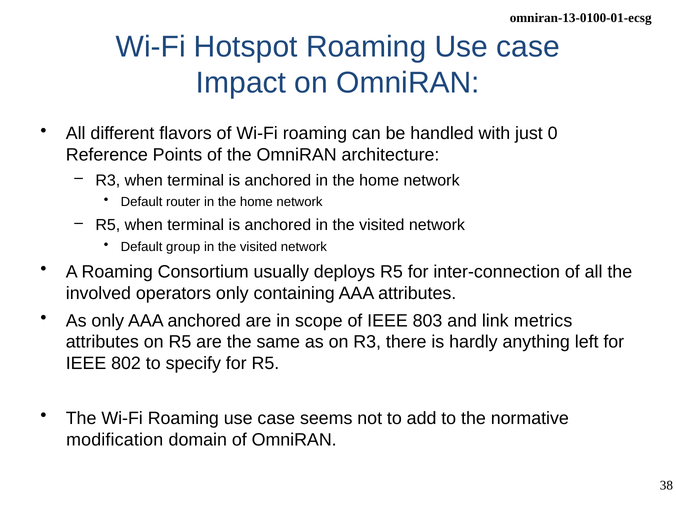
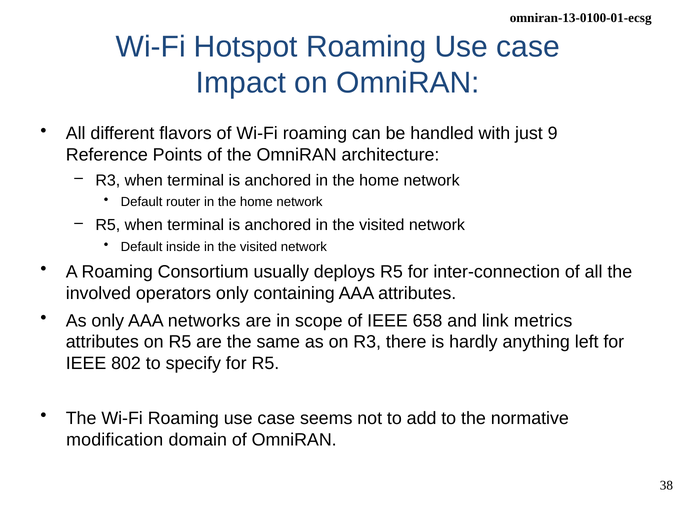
0: 0 -> 9
group: group -> inside
AAA anchored: anchored -> networks
803: 803 -> 658
